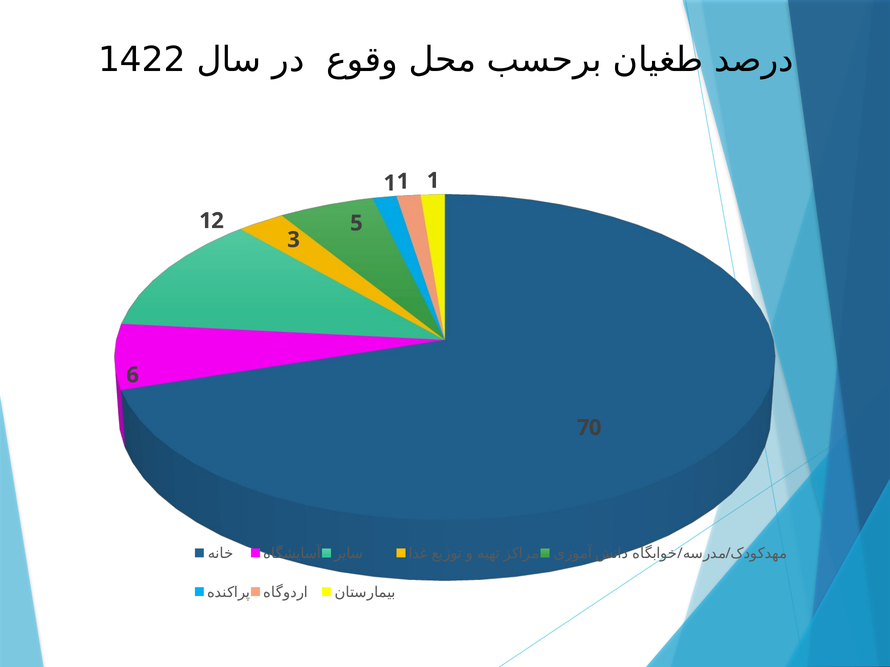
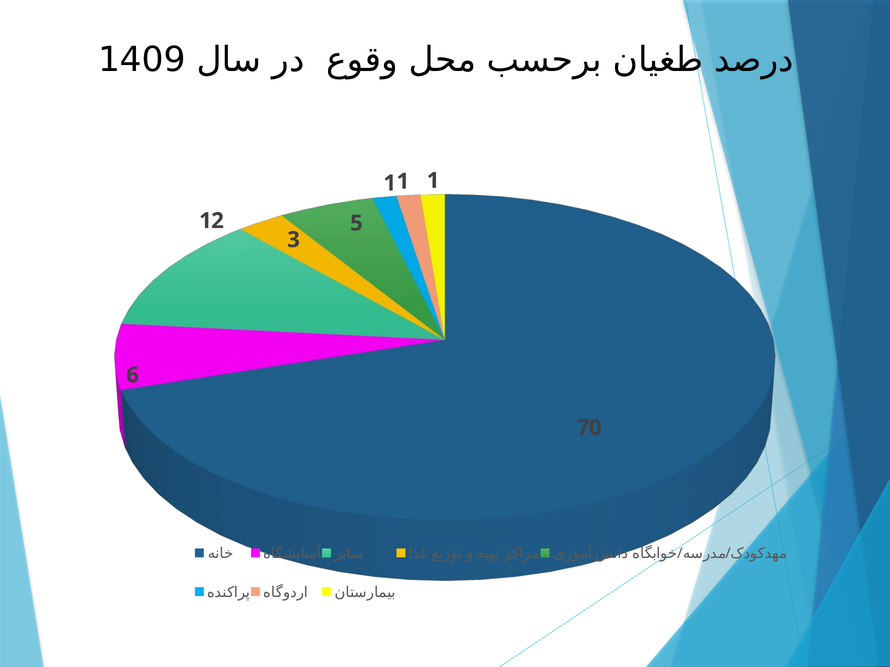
1422: 1422 -> 1409
